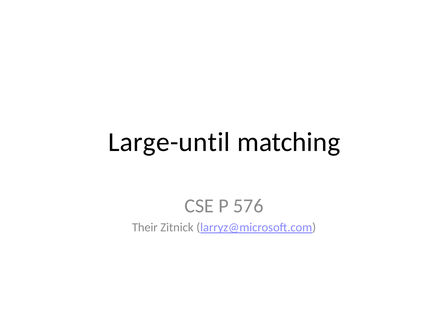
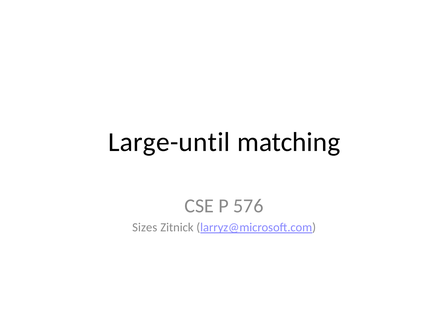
Their: Their -> Sizes
